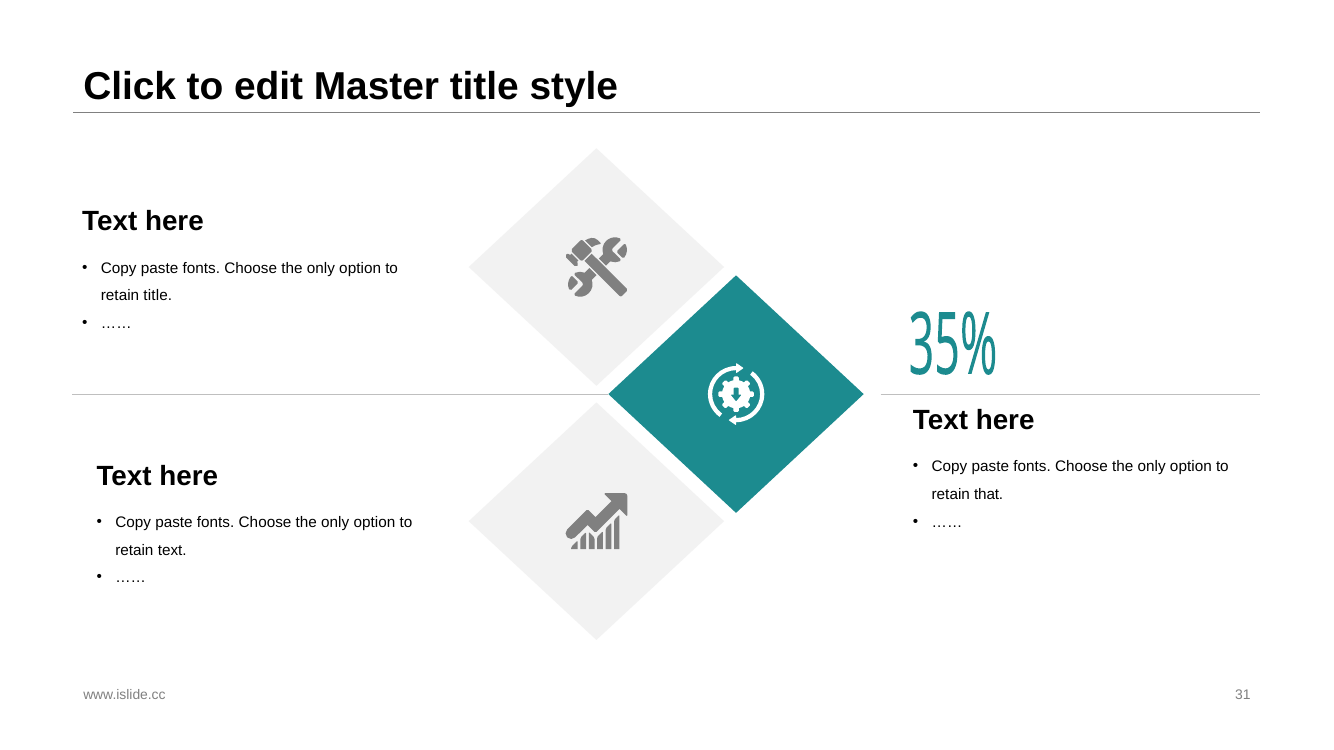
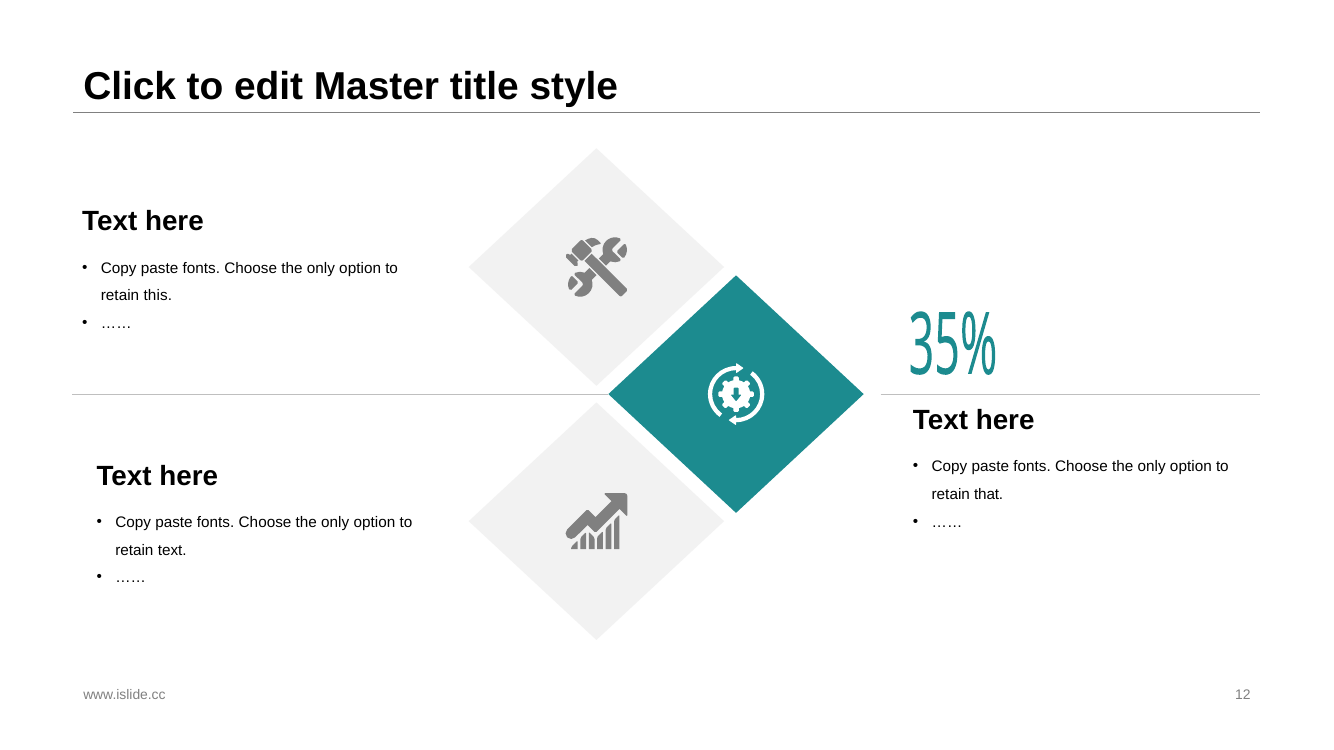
retain title: title -> this
31: 31 -> 12
